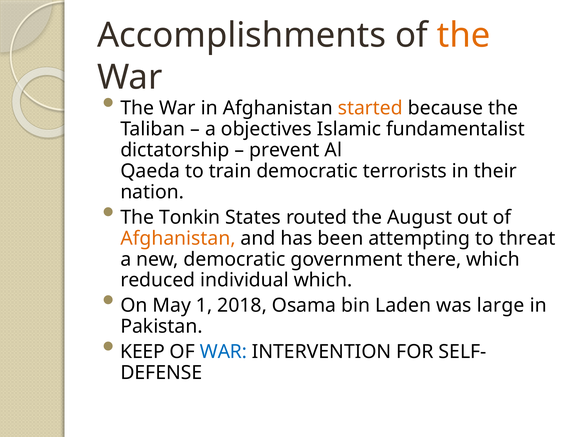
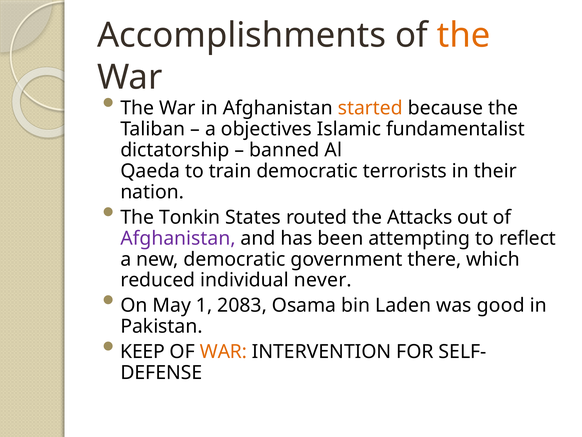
prevent: prevent -> banned
August: August -> Attacks
Afghanistan at (178, 238) colour: orange -> purple
threat: threat -> reflect
individual which: which -> never
2018: 2018 -> 2083
large: large -> good
WAR at (223, 351) colour: blue -> orange
